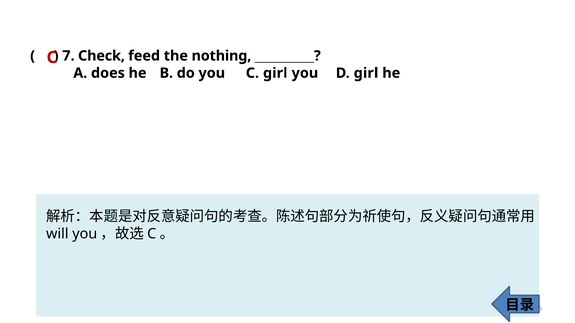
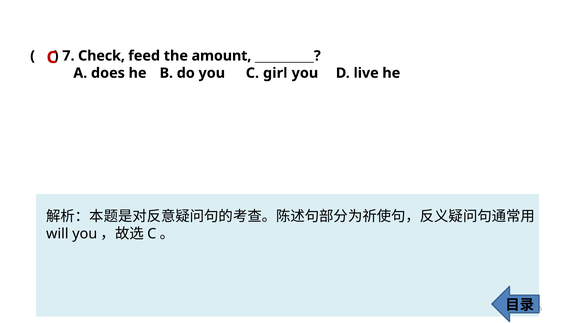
nothing: nothing -> amount
D girl: girl -> live
